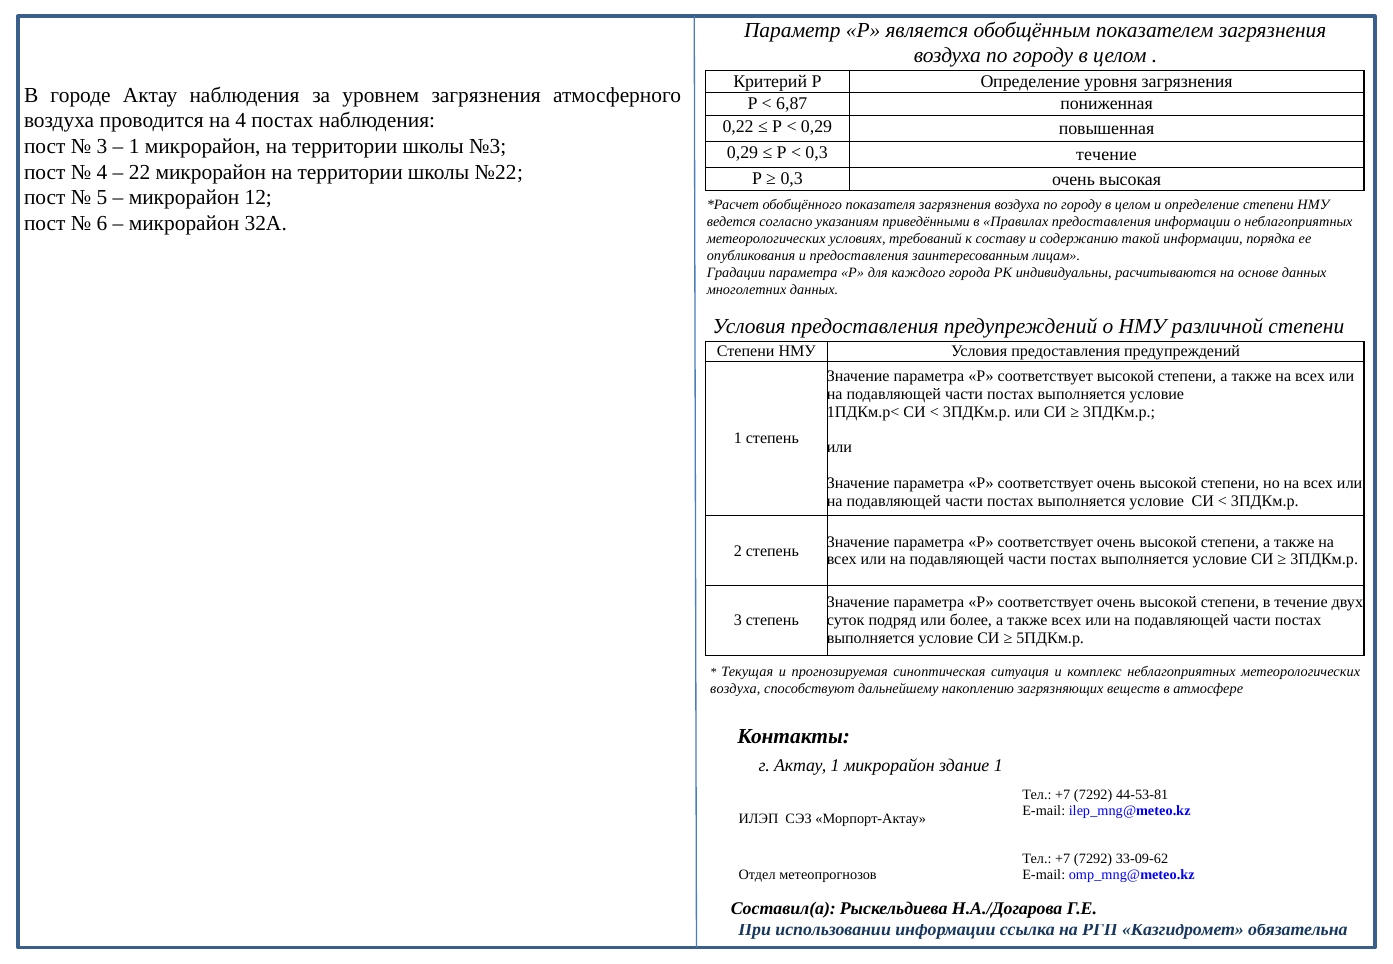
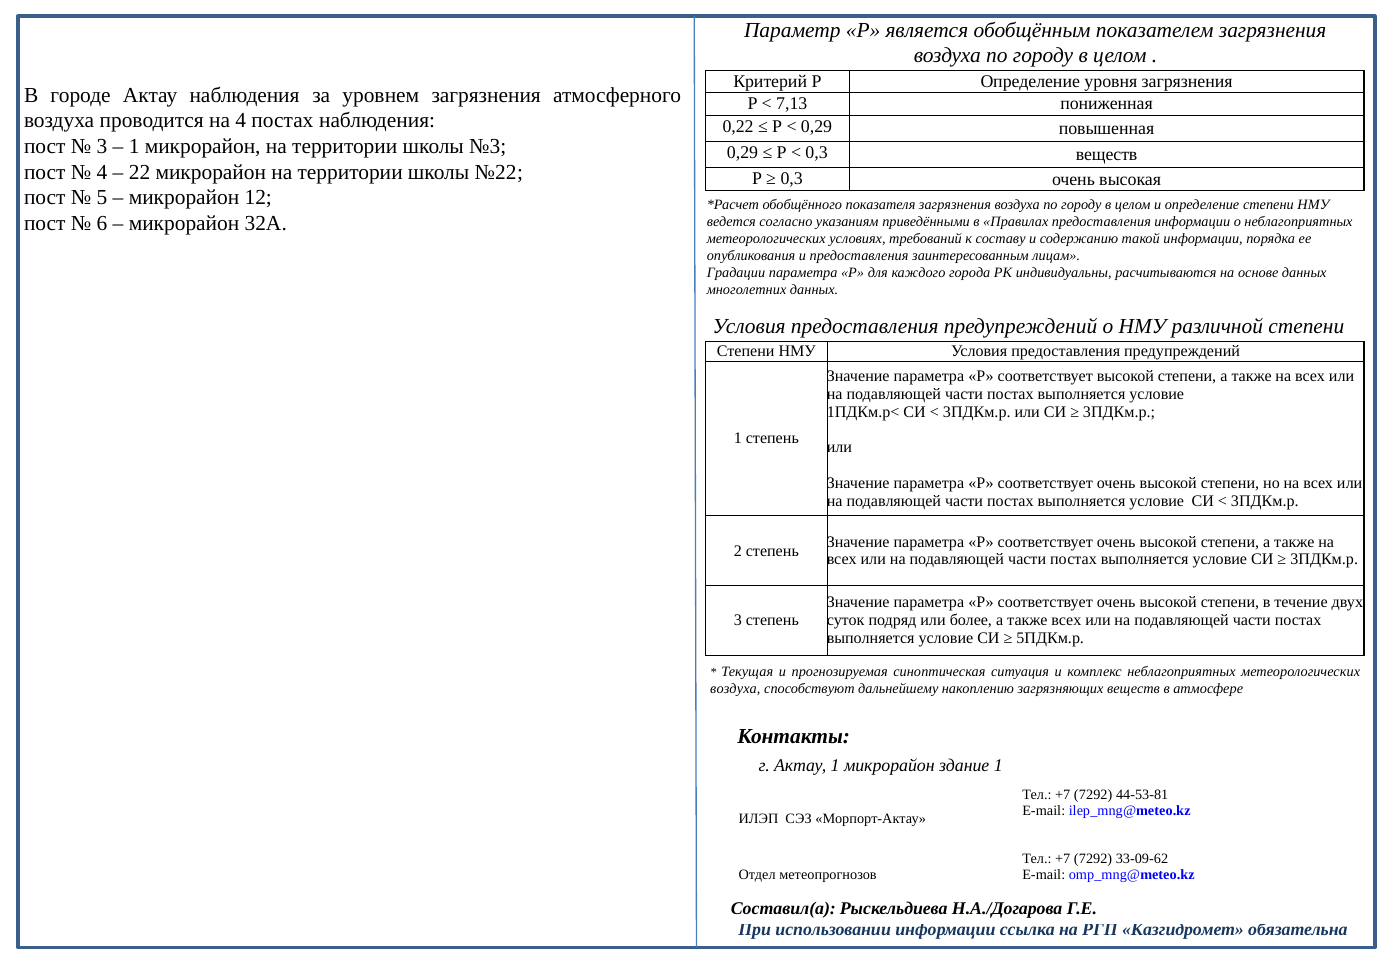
6,87: 6,87 -> 7,13
0,3 течение: течение -> веществ
